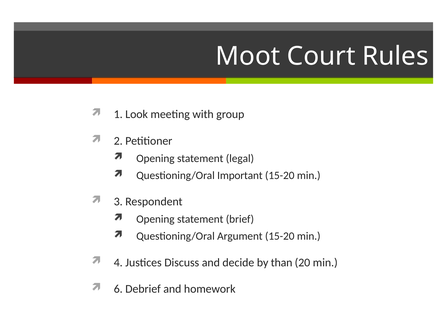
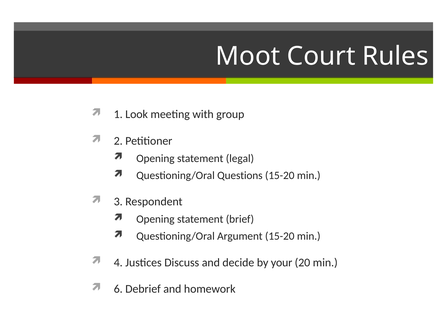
Important: Important -> Questions
than: than -> your
